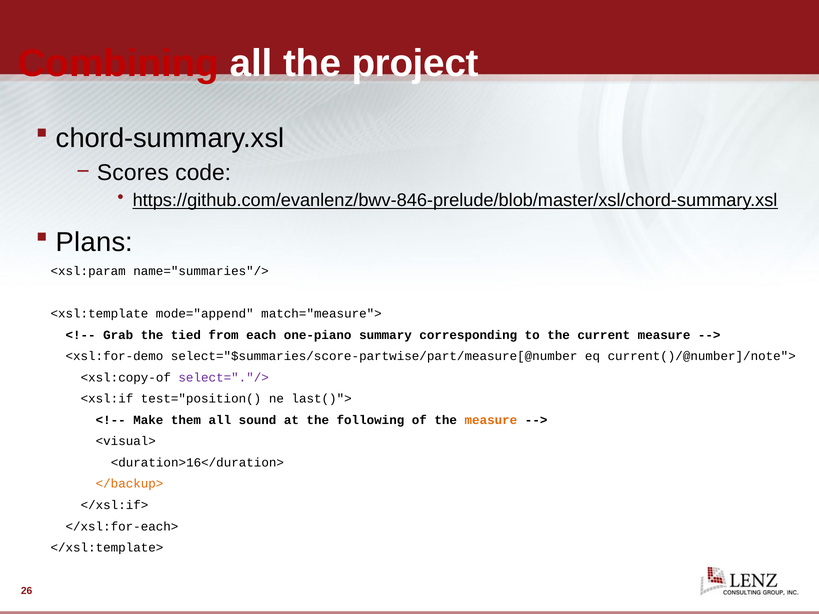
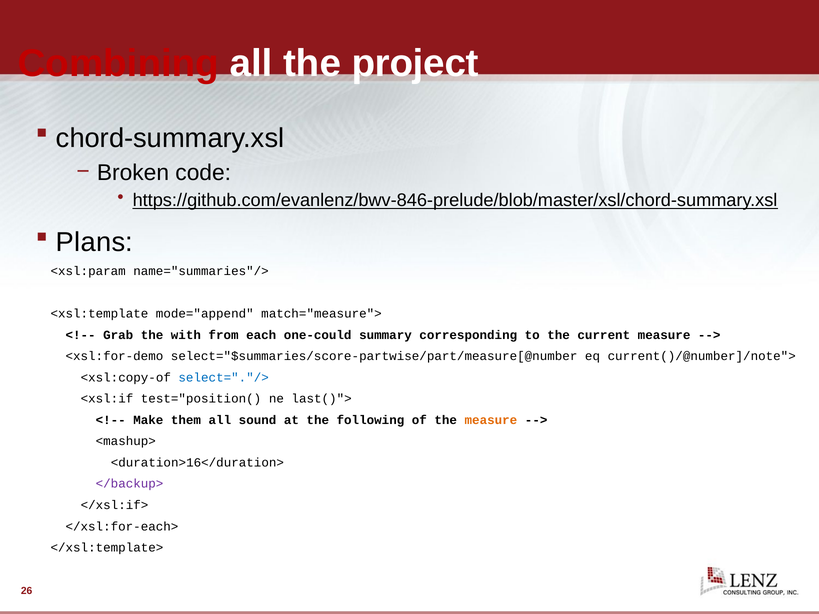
Scores: Scores -> Broken
tied: tied -> with
one-piano: one-piano -> one-could
select="."/> colour: purple -> blue
<visual>: <visual> -> <mashup>
</backup> colour: orange -> purple
